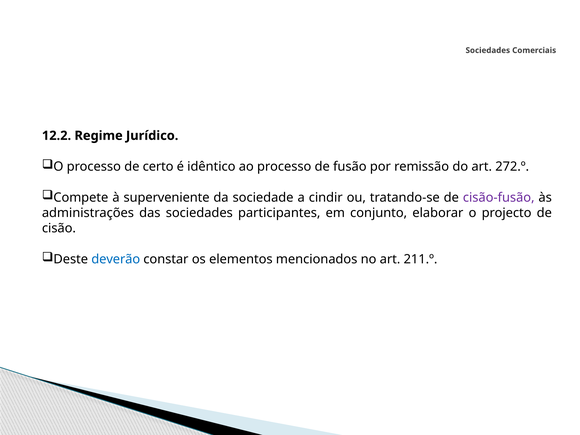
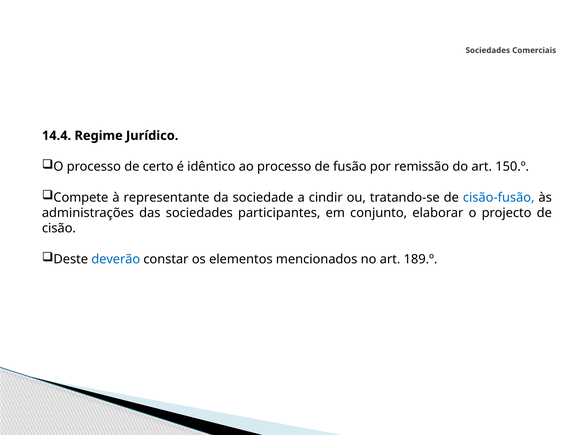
12.2: 12.2 -> 14.4
272.º: 272.º -> 150.º
superveniente: superveniente -> representante
cisão-fusão colour: purple -> blue
211.º: 211.º -> 189.º
